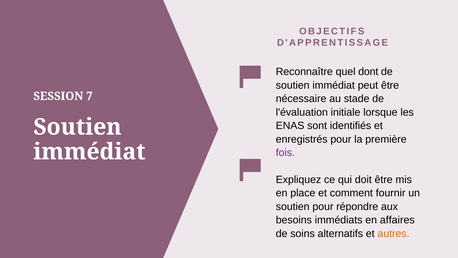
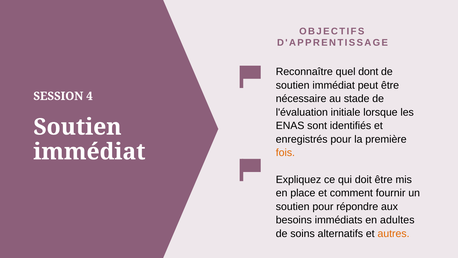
7: 7 -> 4
fois colour: purple -> orange
affaires: affaires -> adultes
